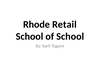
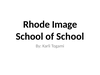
Retail: Retail -> Image
